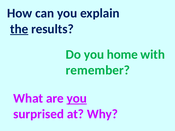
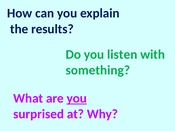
the underline: present -> none
home: home -> listen
remember: remember -> something
